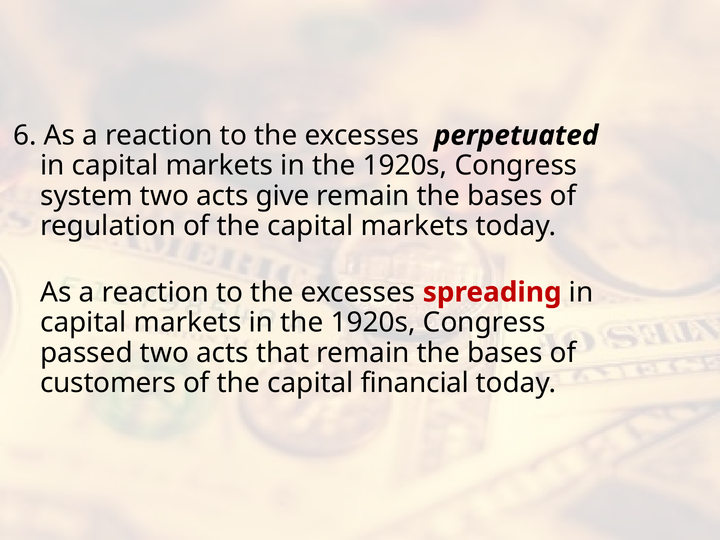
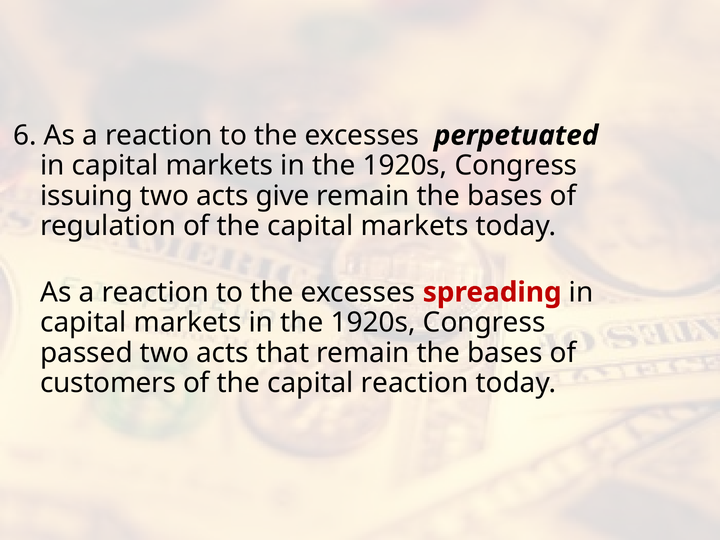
system: system -> issuing
capital financial: financial -> reaction
